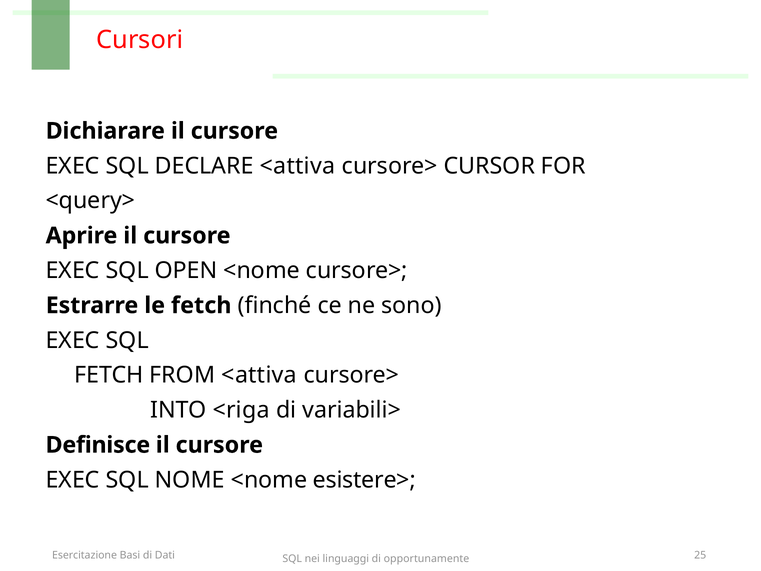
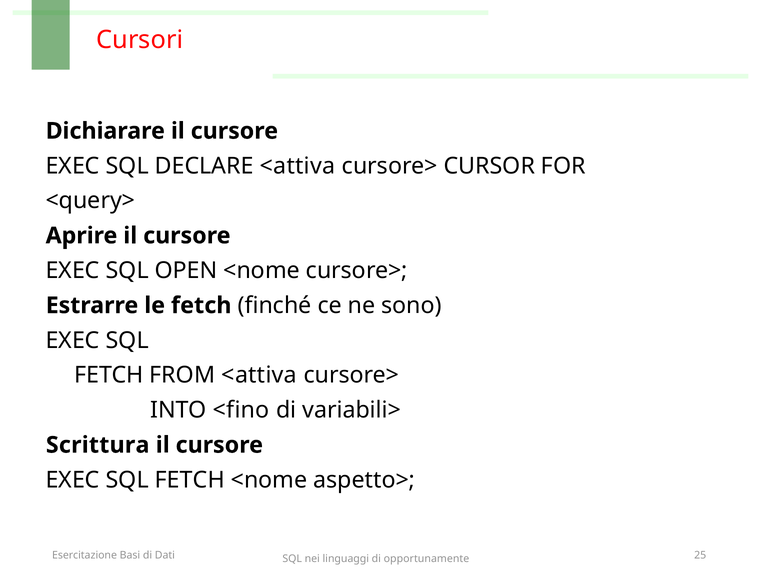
<riga: <riga -> <fino
Definisce: Definisce -> Scrittura
NOME at (190, 480): NOME -> FETCH
esistere>: esistere> -> aspetto>
